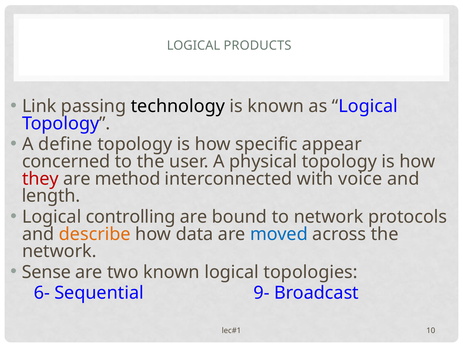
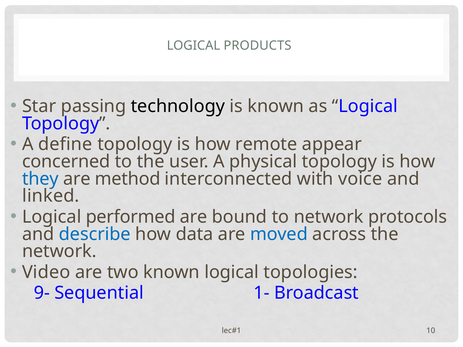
Link: Link -> Star
specific: specific -> remote
they colour: red -> blue
length: length -> linked
controlling: controlling -> performed
describe colour: orange -> blue
Sense: Sense -> Video
6-: 6- -> 9-
9-: 9- -> 1-
